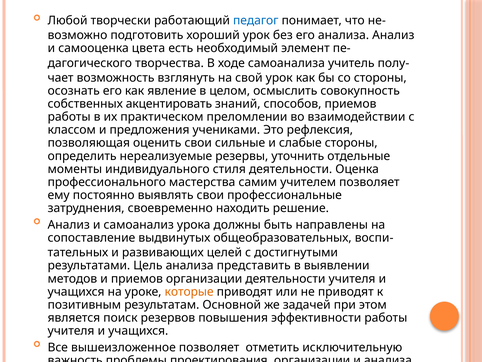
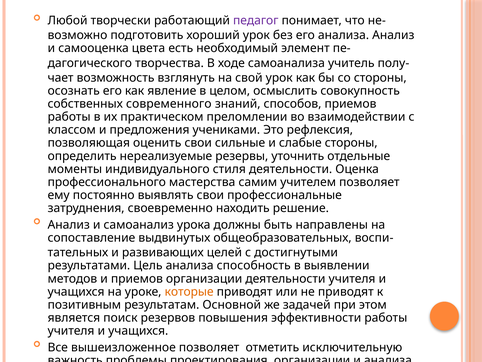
педагог colour: blue -> purple
акцентировать: акцентировать -> современного
представить: представить -> способность
